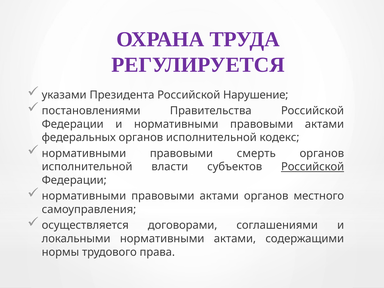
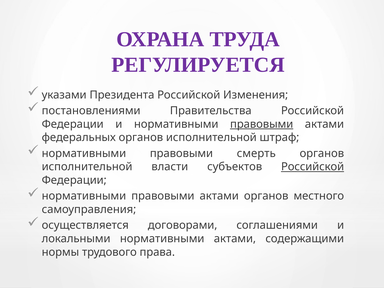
Нарушение: Нарушение -> Изменения
правовыми at (262, 124) underline: none -> present
кодекс: кодекс -> штраф
